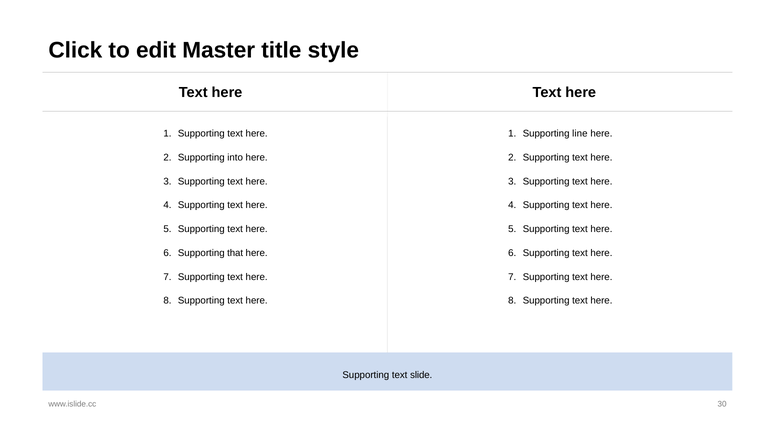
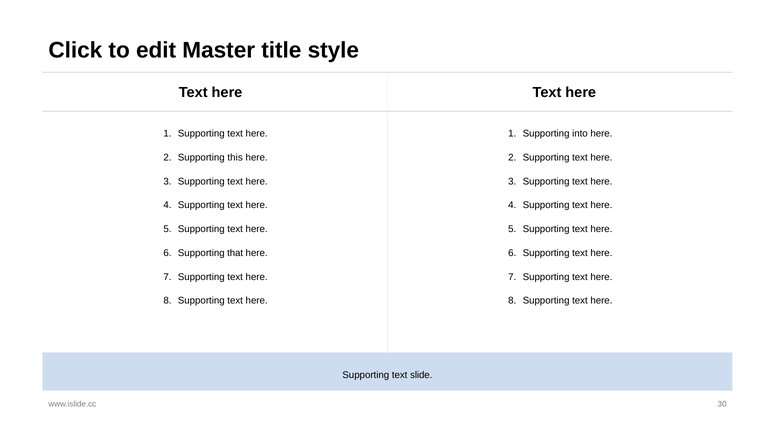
line: line -> into
into: into -> this
